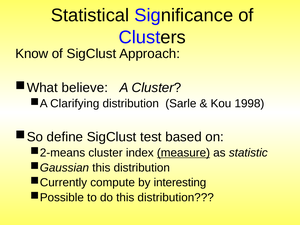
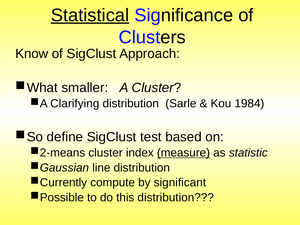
Statistical underline: none -> present
believe: believe -> smaller
1998: 1998 -> 1984
this at (101, 168): this -> line
interesting: interesting -> significant
